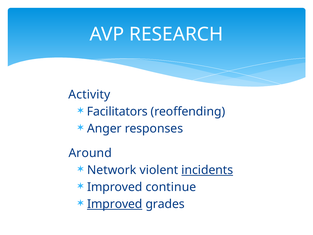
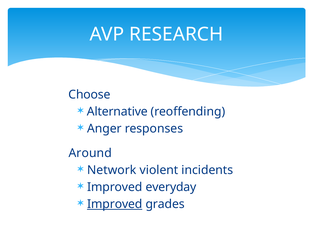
Activity: Activity -> Choose
Facilitators: Facilitators -> Alternative
incidents underline: present -> none
continue: continue -> everyday
